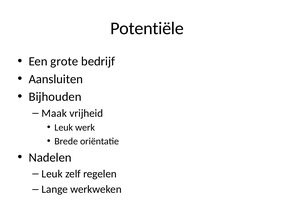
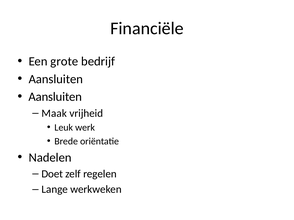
Potentiële: Potentiële -> Financiële
Bijhouden at (55, 97): Bijhouden -> Aansluiten
Leuk at (52, 174): Leuk -> Doet
